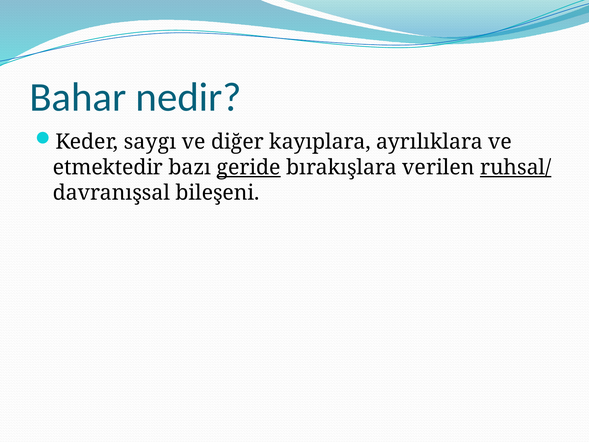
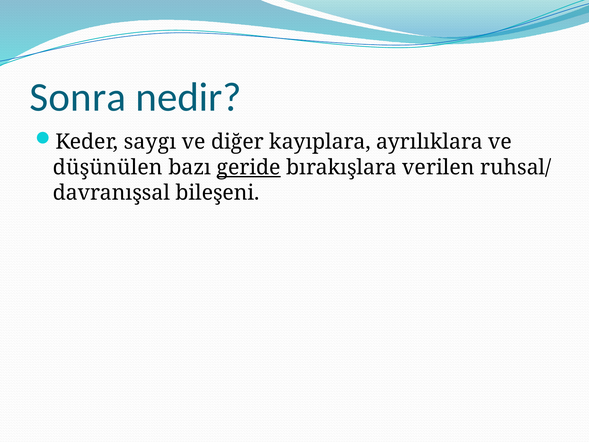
Bahar: Bahar -> Sonra
etmektedir: etmektedir -> düşünülen
ruhsal/ underline: present -> none
